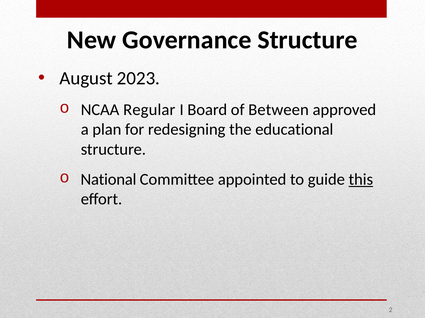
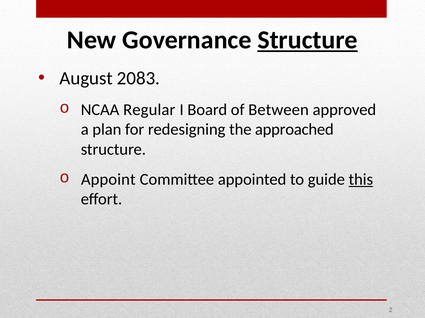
Structure at (308, 40) underline: none -> present
2023: 2023 -> 2083
educational: educational -> approached
National: National -> Appoint
